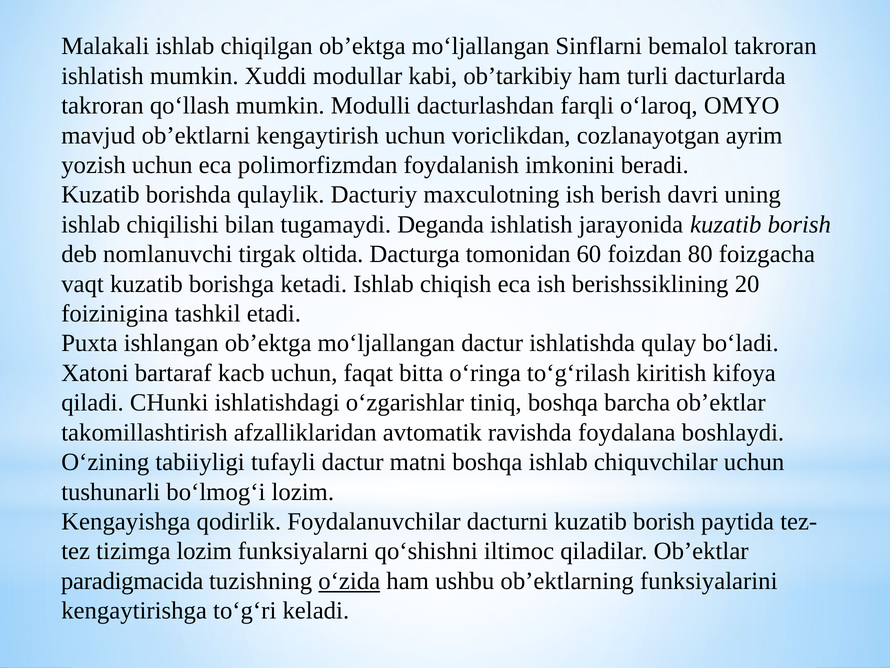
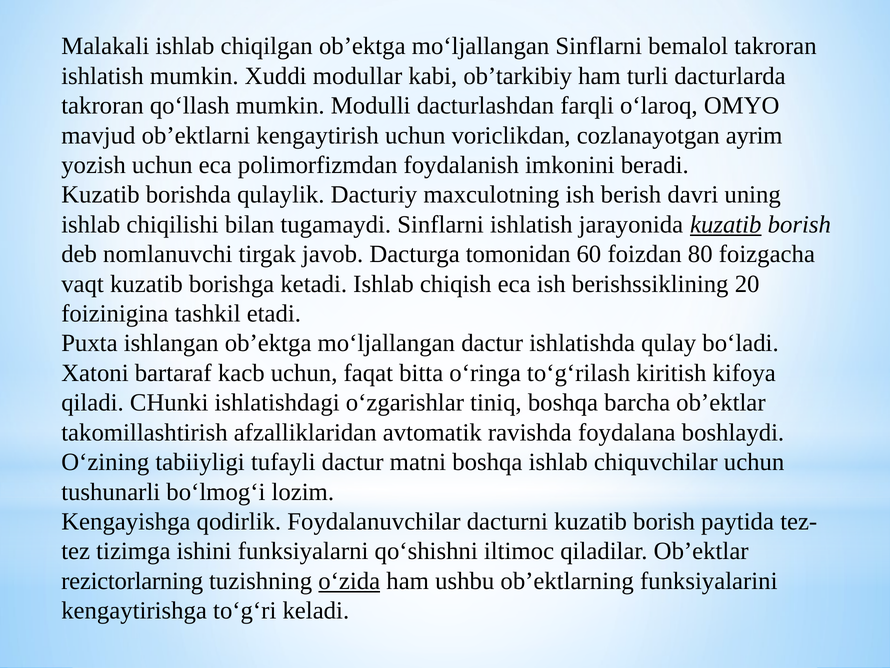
tugamaydi Deganda: Deganda -> Sinflarni
kuzatib at (726, 224) underline: none -> present
oltida: oltida -> javob
tizimga lozim: lozim -> ishini
paradigmacida: paradigmacida -> rezictorlarning
